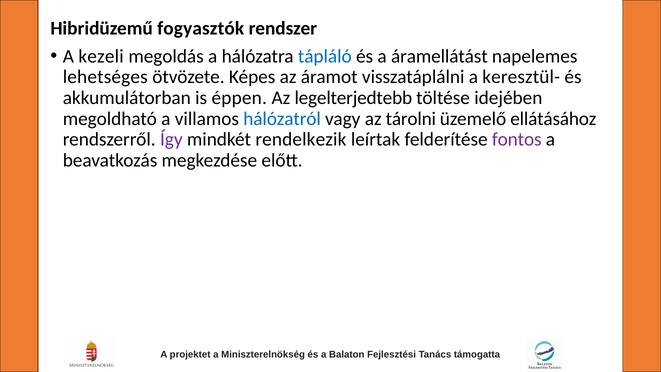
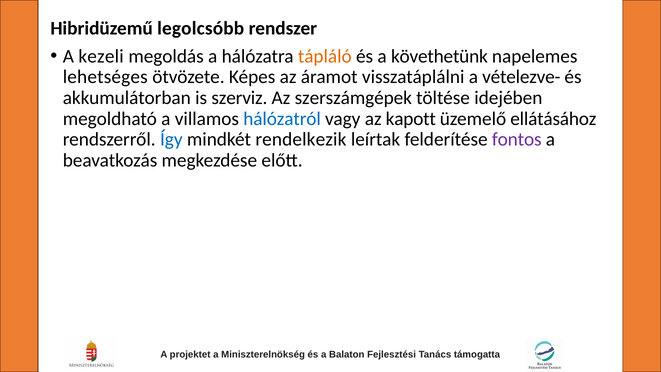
fogyasztók: fogyasztók -> legolcsóbb
tápláló colour: blue -> orange
áramellátást: áramellátást -> követhetünk
keresztül-: keresztül- -> vételezve-
éppen: éppen -> szerviz
legelterjedtebb: legelterjedtebb -> szerszámgépek
tárolni: tárolni -> kapott
Így colour: purple -> blue
